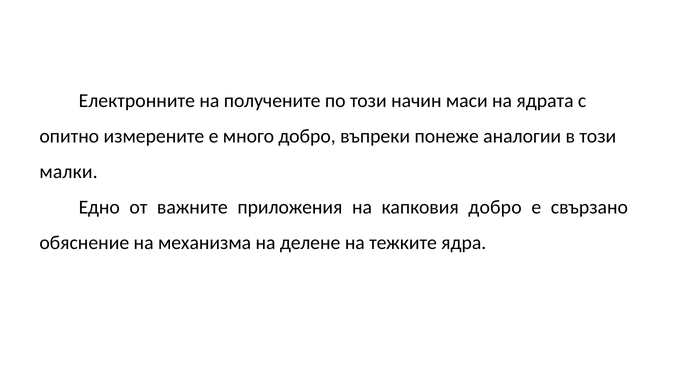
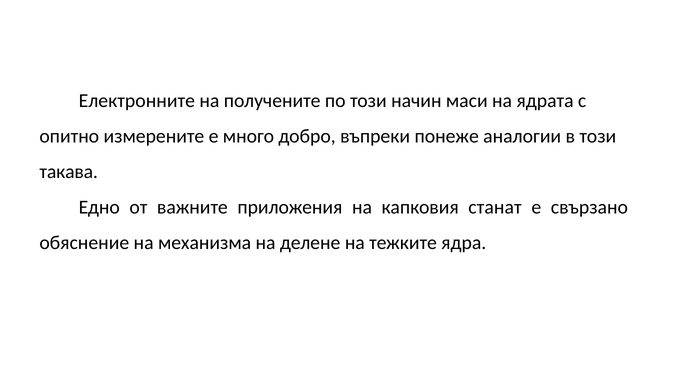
малки: малки -> такава
капковия добро: добро -> станат
